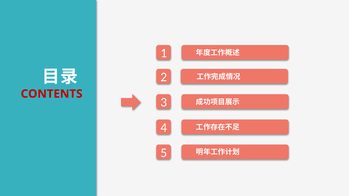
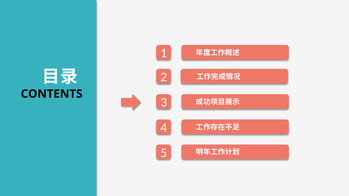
CONTENTS colour: red -> black
